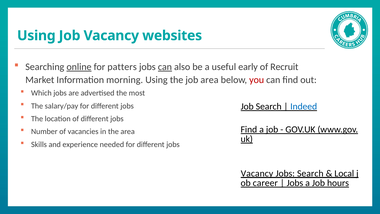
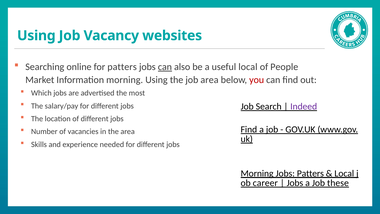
online underline: present -> none
useful early: early -> local
Recruit: Recruit -> People
Indeed colour: blue -> purple
Vacancy at (257, 173): Vacancy -> Morning
Jobs Search: Search -> Patters
hours: hours -> these
